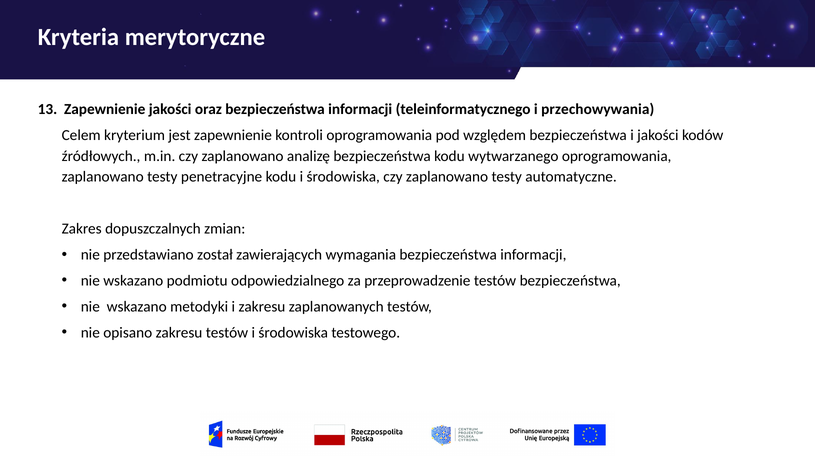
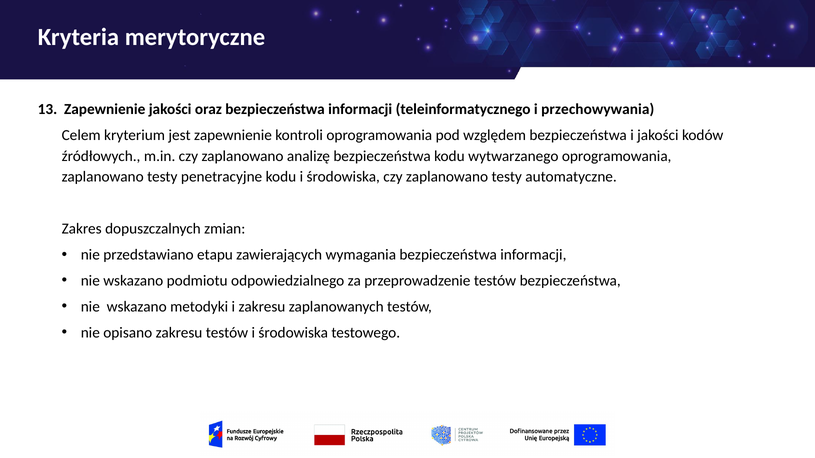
został: został -> etapu
